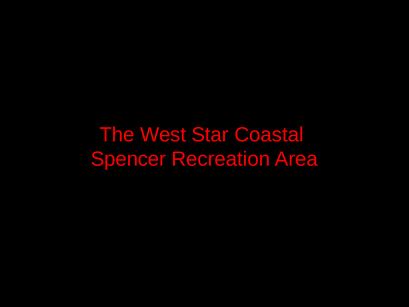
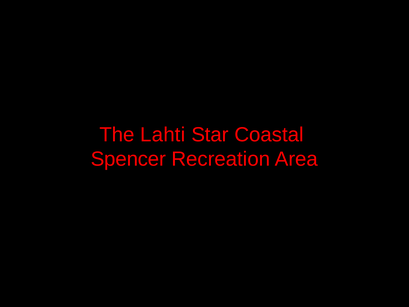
West: West -> Lahti
